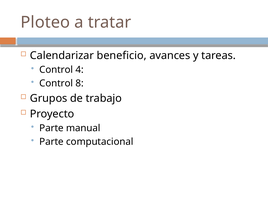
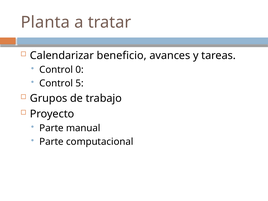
Ploteo: Ploteo -> Planta
4: 4 -> 0
8: 8 -> 5
